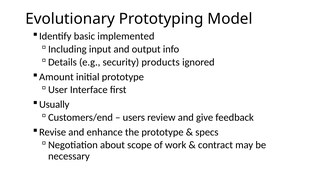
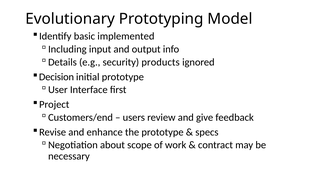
Amount: Amount -> Decision
Usually: Usually -> Project
